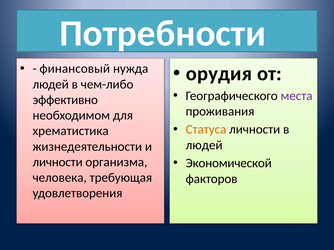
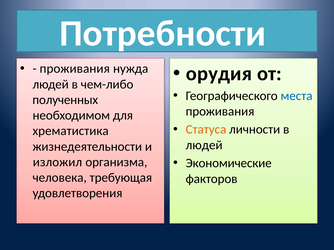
финансовый at (75, 69): финансовый -> проживания
места colour: purple -> blue
эффективно: эффективно -> полученных
Экономической: Экономической -> Экономические
личности at (58, 162): личности -> изложил
